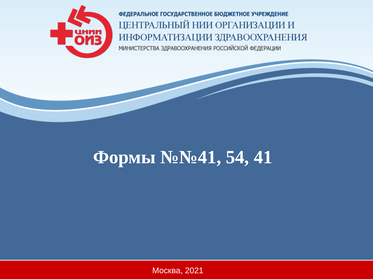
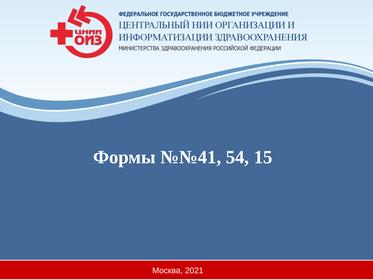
41: 41 -> 15
